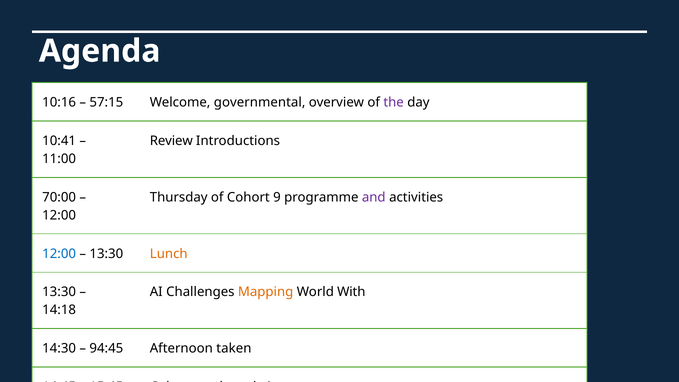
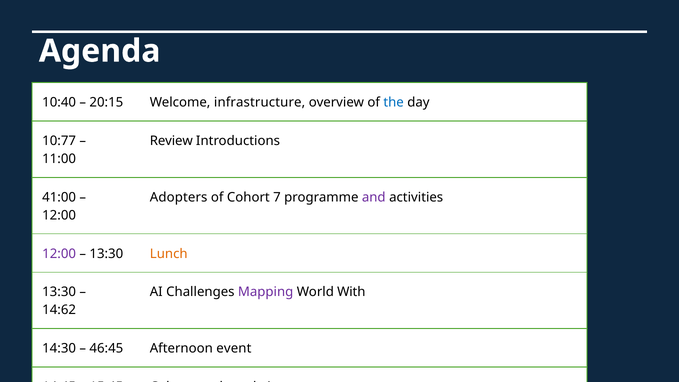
10:16: 10:16 -> 10:40
57:15: 57:15 -> 20:15
governmental: governmental -> infrastructure
the colour: purple -> blue
10:41: 10:41 -> 10:77
70:00: 70:00 -> 41:00
Thursday: Thursday -> Adopters
9: 9 -> 7
12:00 at (59, 254) colour: blue -> purple
Mapping colour: orange -> purple
14:18: 14:18 -> 14:62
94:45: 94:45 -> 46:45
taken: taken -> event
